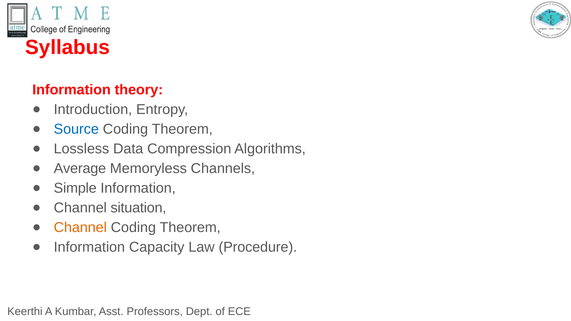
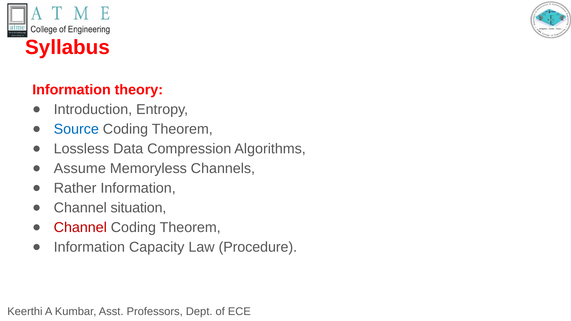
Average: Average -> Assume
Simple: Simple -> Rather
Channel at (80, 228) colour: orange -> red
